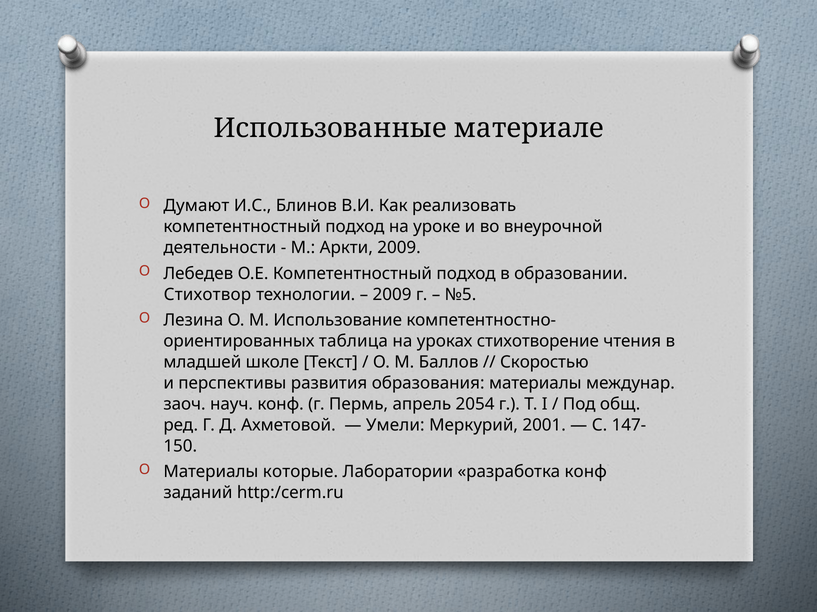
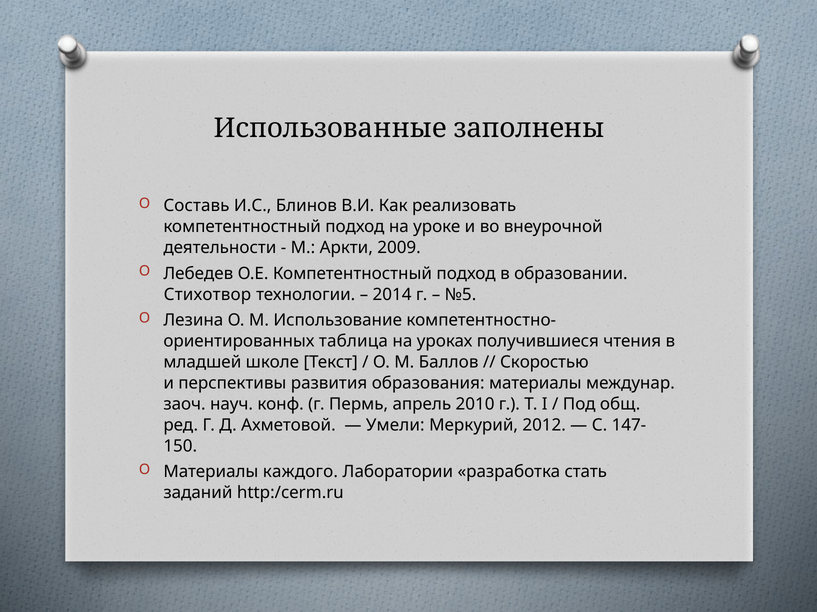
материале: материале -> заполнены
Думают: Думают -> Составь
2009 at (392, 295): 2009 -> 2014
стихотворение: стихотворение -> получившиеся
2054: 2054 -> 2010
2001: 2001 -> 2012
которые: которые -> каждого
разработка конф: конф -> стать
